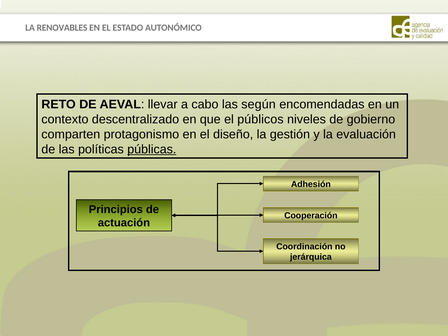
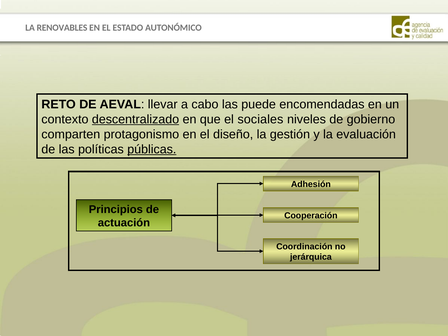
según: según -> puede
descentralizado underline: none -> present
públicos: públicos -> sociales
